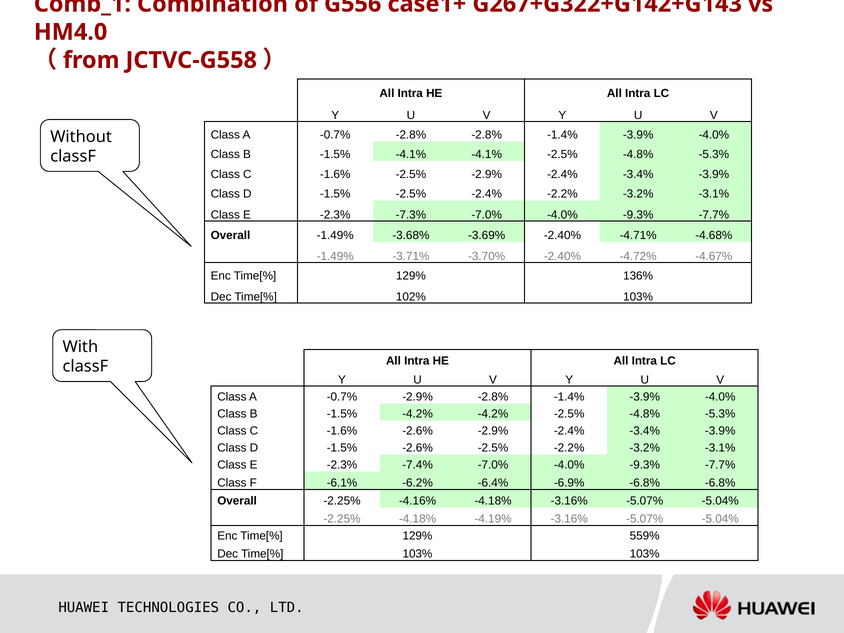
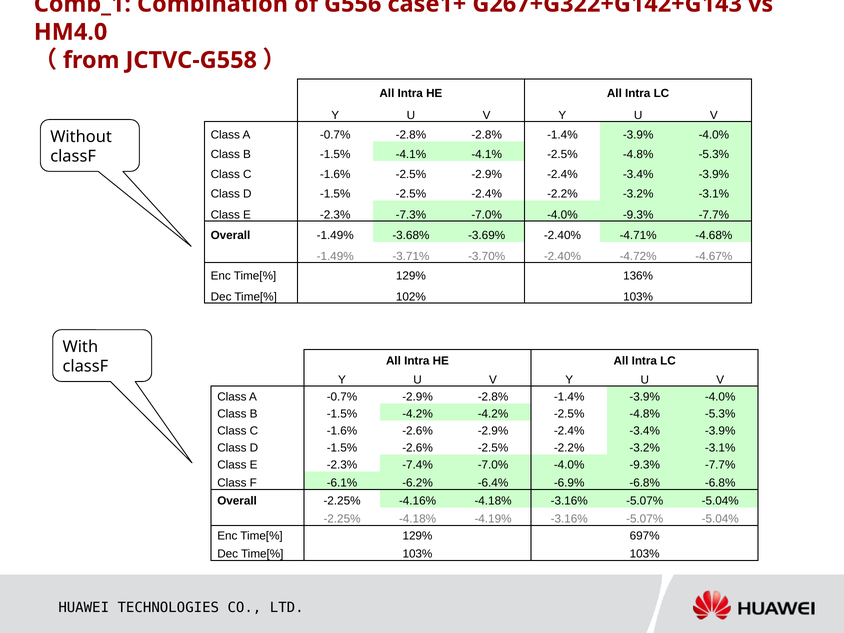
559%: 559% -> 697%
